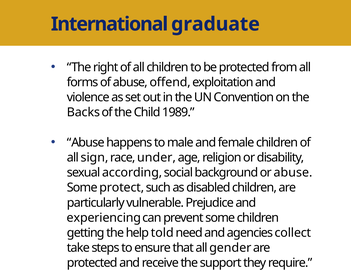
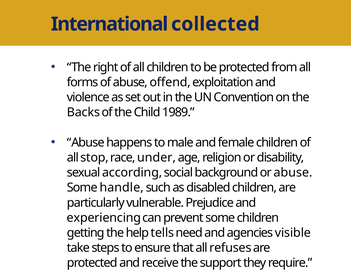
graduate: graduate -> collected
sign: sign -> stop
protect: protect -> handle
told: told -> tells
collect: collect -> visible
gender: gender -> refuses
